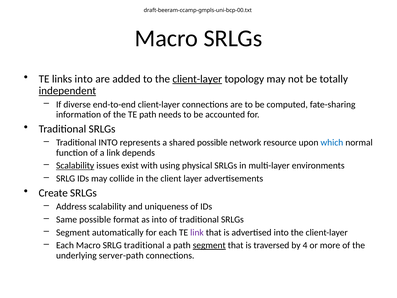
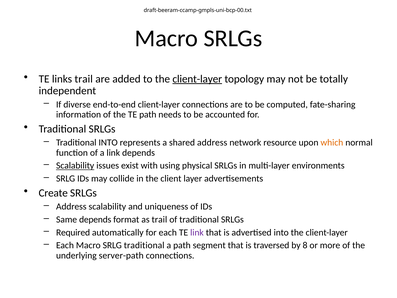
links into: into -> trail
independent underline: present -> none
shared possible: possible -> address
which colour: blue -> orange
Same possible: possible -> depends
as into: into -> trail
Segment at (73, 232): Segment -> Required
segment at (209, 245) underline: present -> none
4: 4 -> 8
